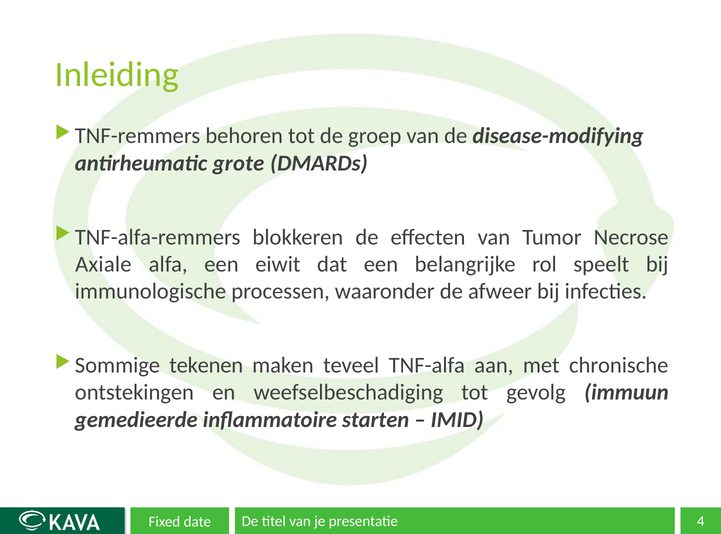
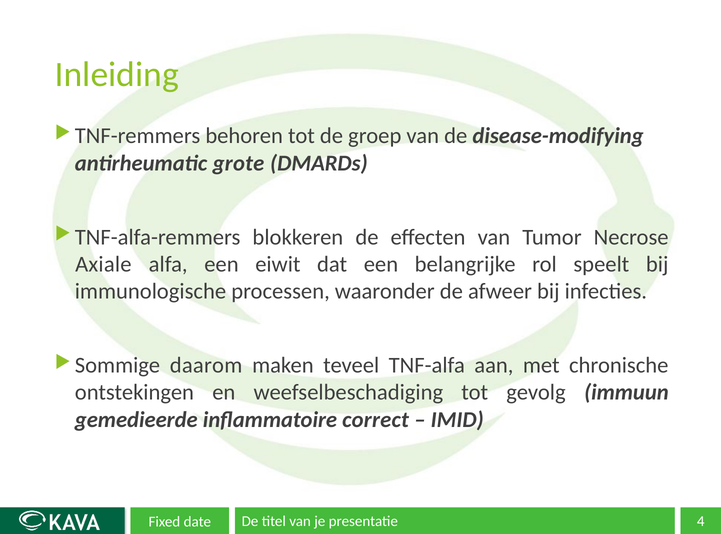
tekenen: tekenen -> daarom
starten: starten -> correct
